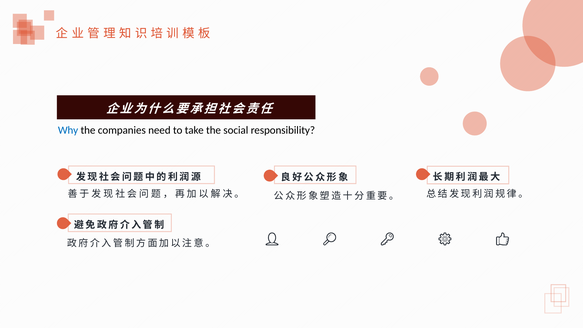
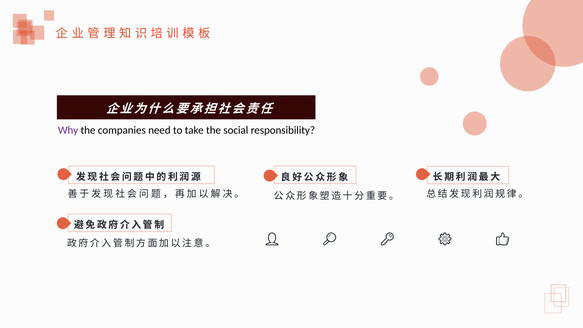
Why colour: blue -> purple
